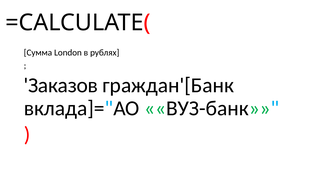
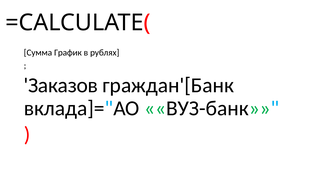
London: London -> График
